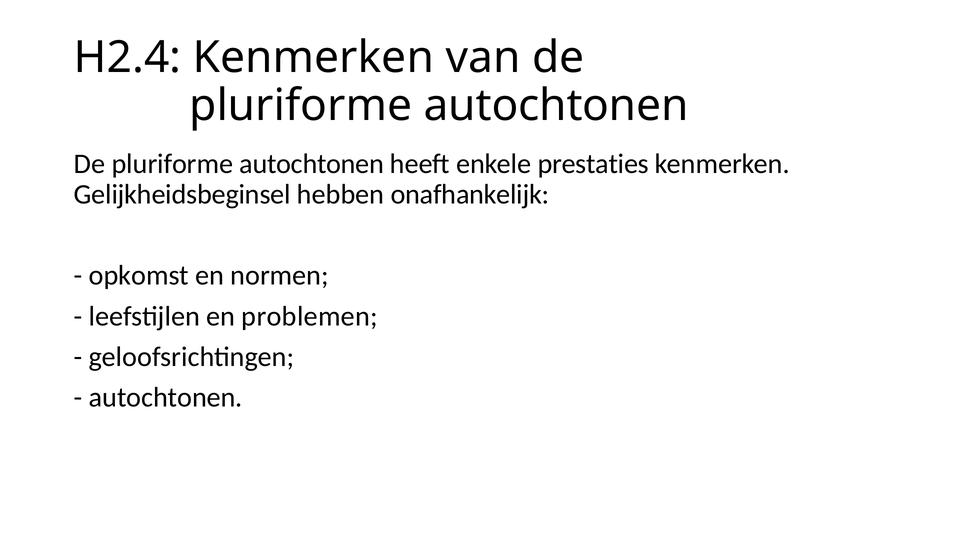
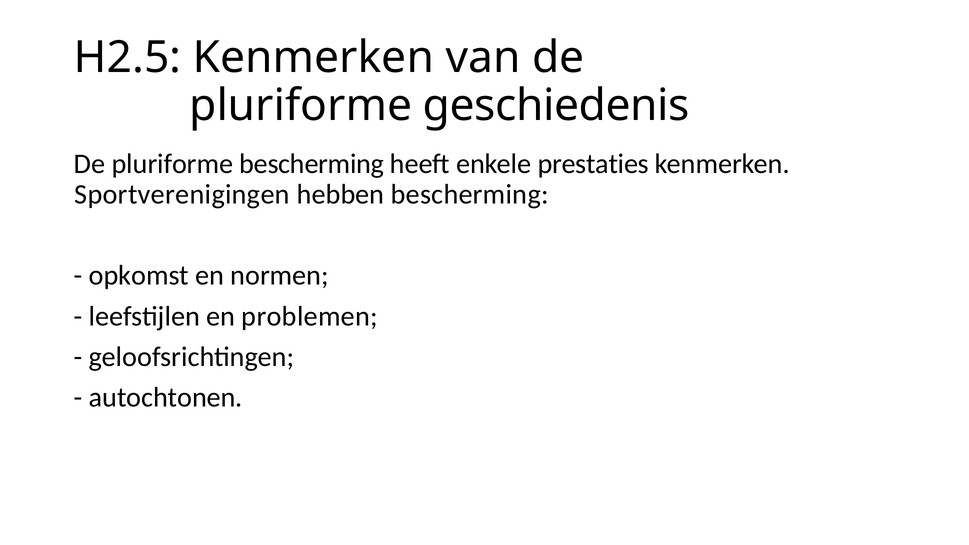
H2.4: H2.4 -> H2.5
autochtonen at (556, 105): autochtonen -> geschiedenis
autochtonen at (312, 164): autochtonen -> bescherming
Gelijkheidsbeginsel: Gelijkheidsbeginsel -> Sportverenigingen
hebben onafhankelijk: onafhankelijk -> bescherming
